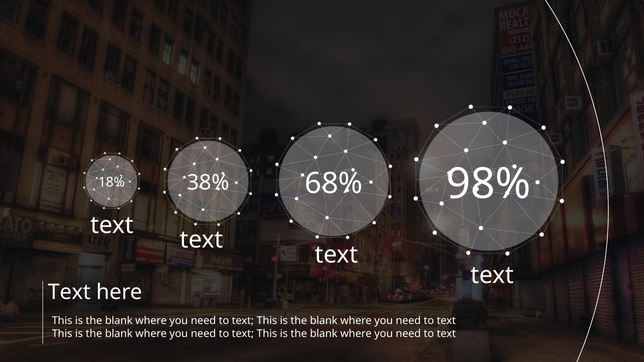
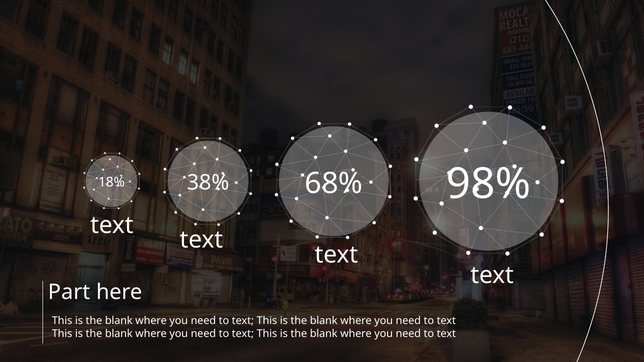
Text at (69, 292): Text -> Part
